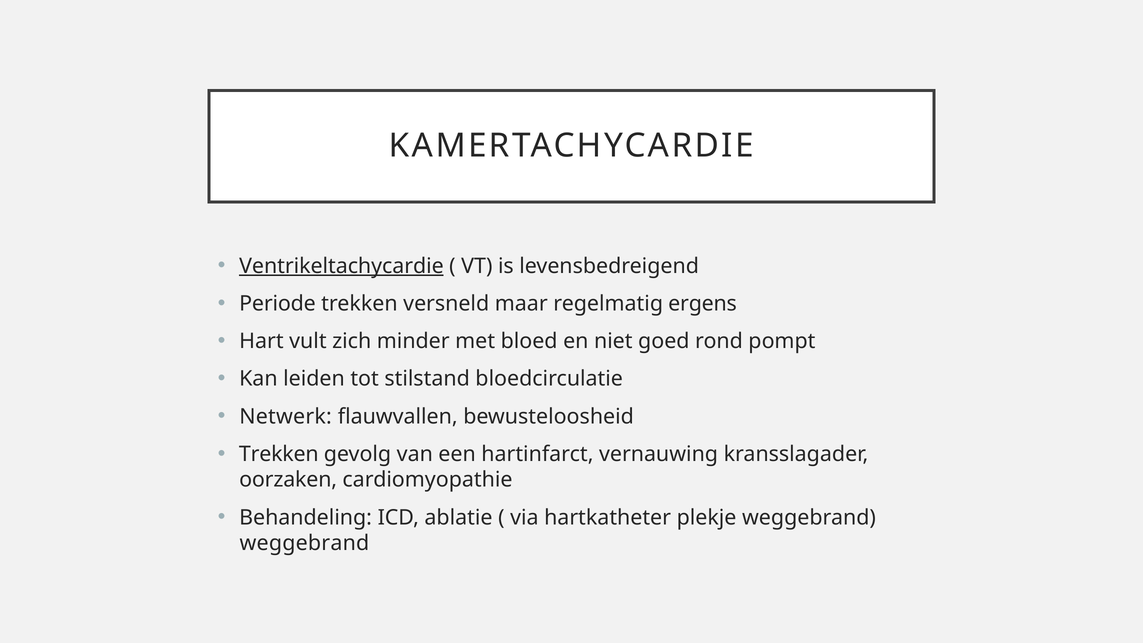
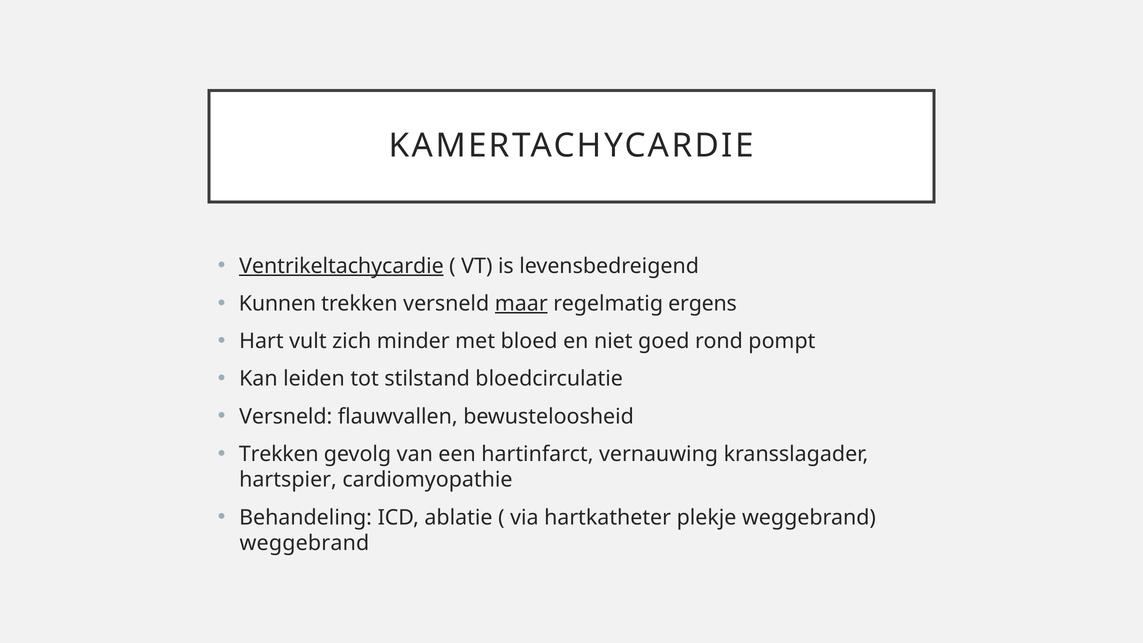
Periode: Periode -> Kunnen
maar underline: none -> present
Netwerk at (286, 416): Netwerk -> Versneld
oorzaken: oorzaken -> hartspier
